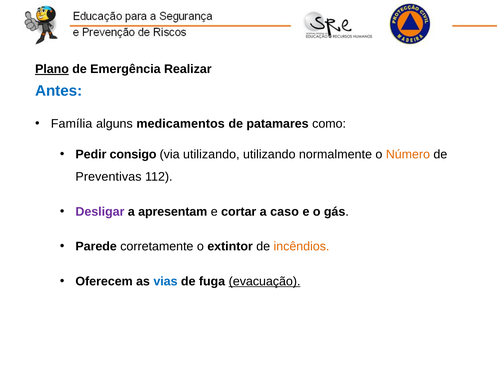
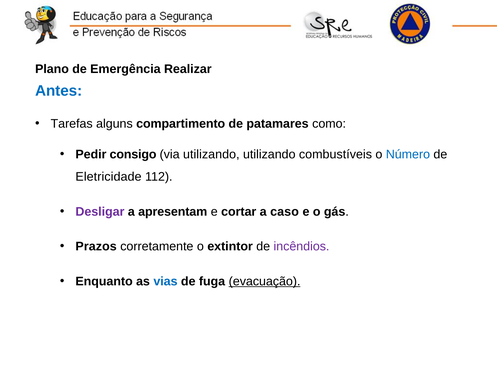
Plano underline: present -> none
Família: Família -> Tarefas
medicamentos: medicamentos -> compartimento
normalmente: normalmente -> combustíveis
Número colour: orange -> blue
Preventivas: Preventivas -> Eletricidade
Parede: Parede -> Prazos
incêndios colour: orange -> purple
Oferecem: Oferecem -> Enquanto
